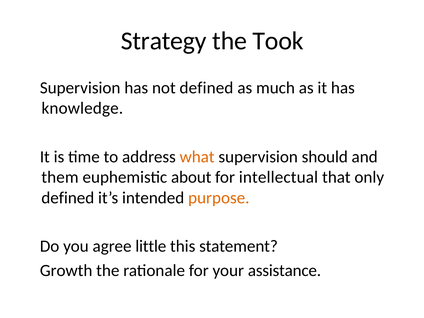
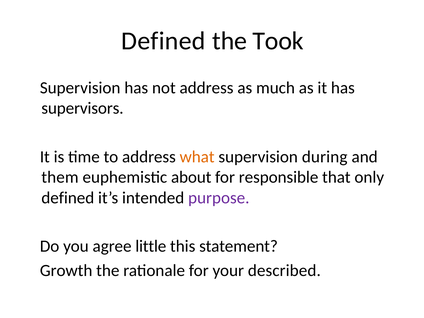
Strategy at (164, 41): Strategy -> Defined
not defined: defined -> address
knowledge: knowledge -> supervisors
should: should -> during
intellectual: intellectual -> responsible
purpose colour: orange -> purple
assistance: assistance -> described
